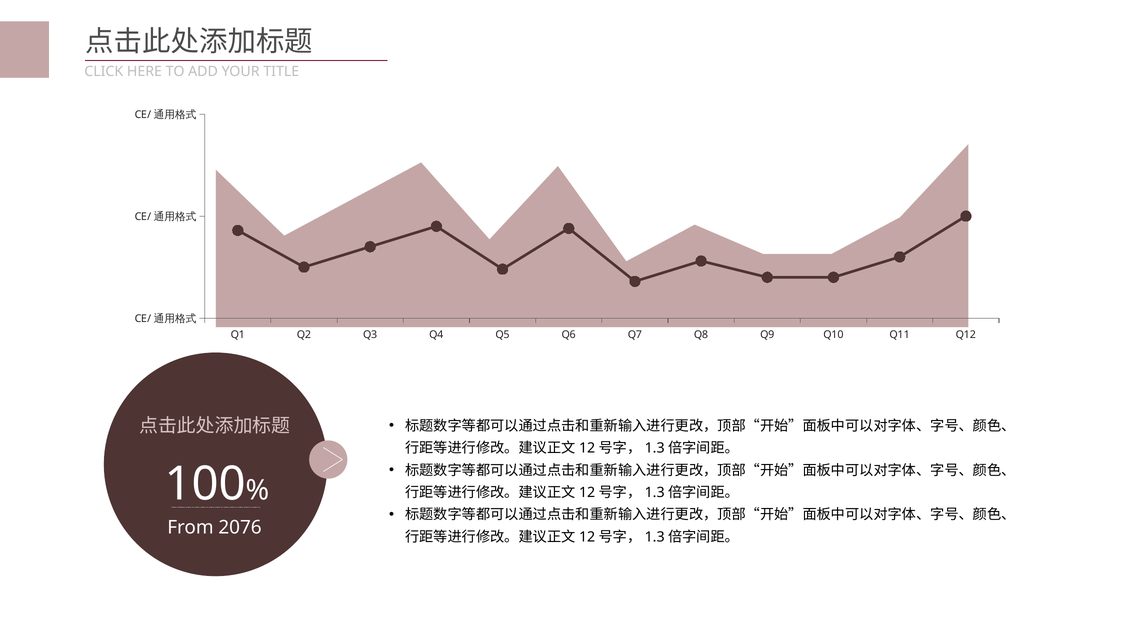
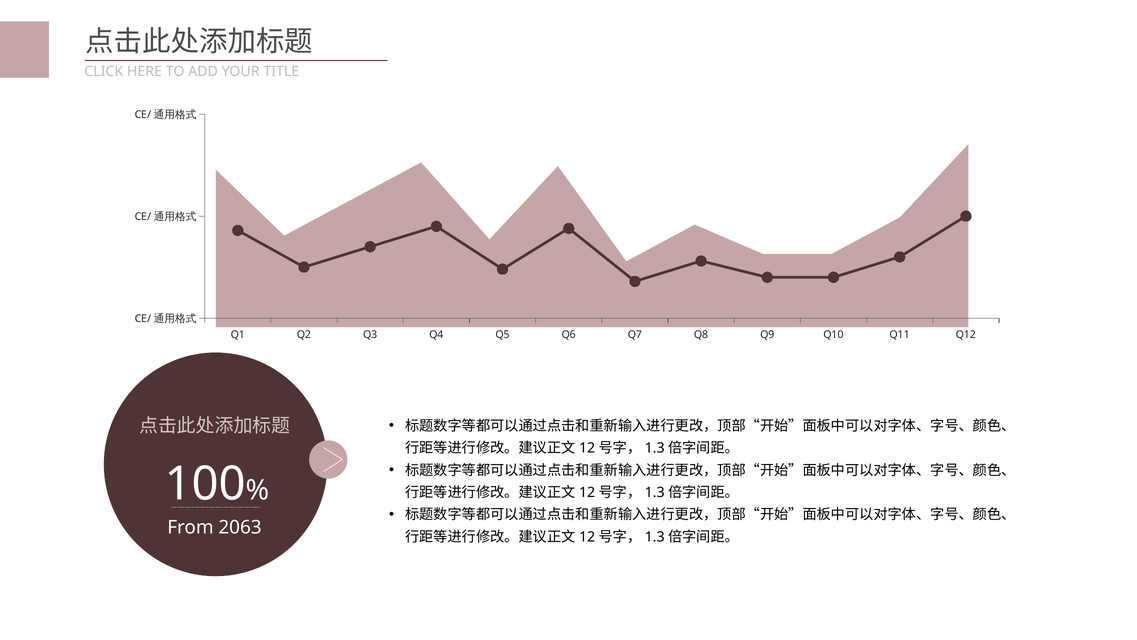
2076: 2076 -> 2063
